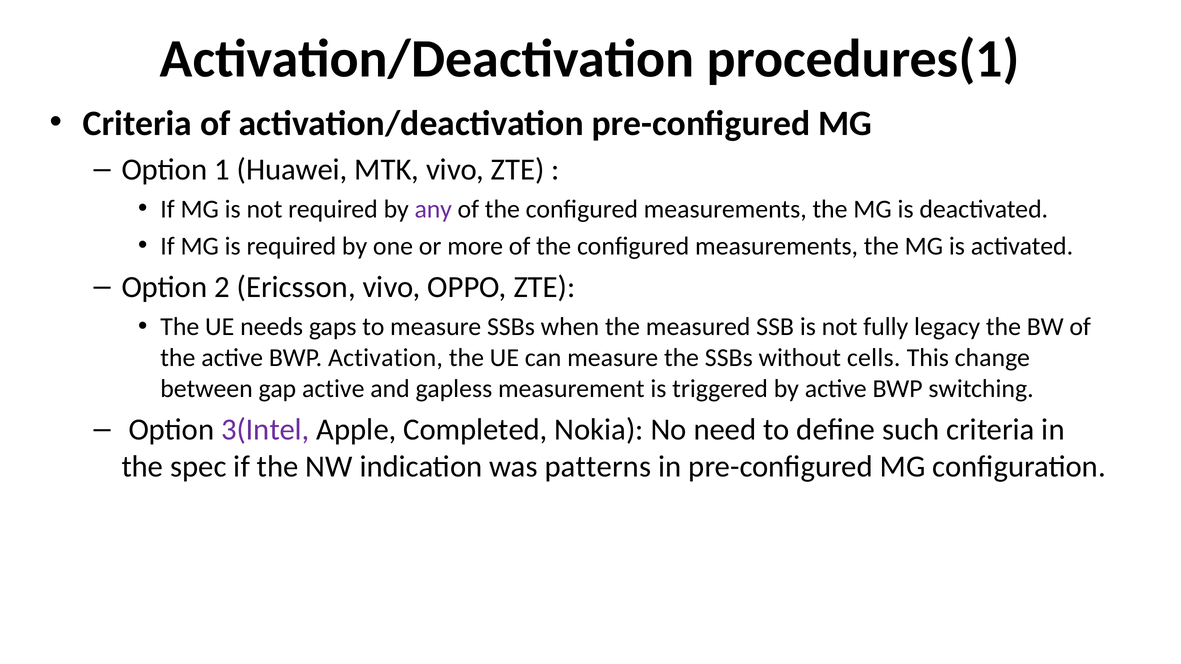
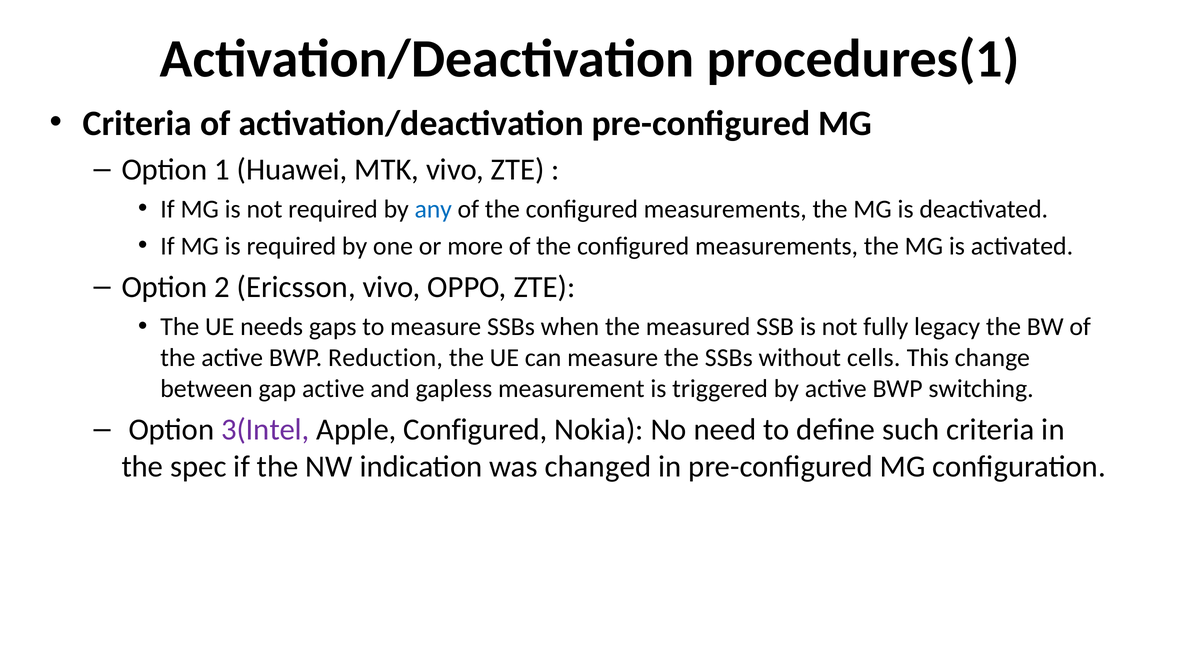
any colour: purple -> blue
Activation: Activation -> Reduction
Apple Completed: Completed -> Configured
patterns: patterns -> changed
